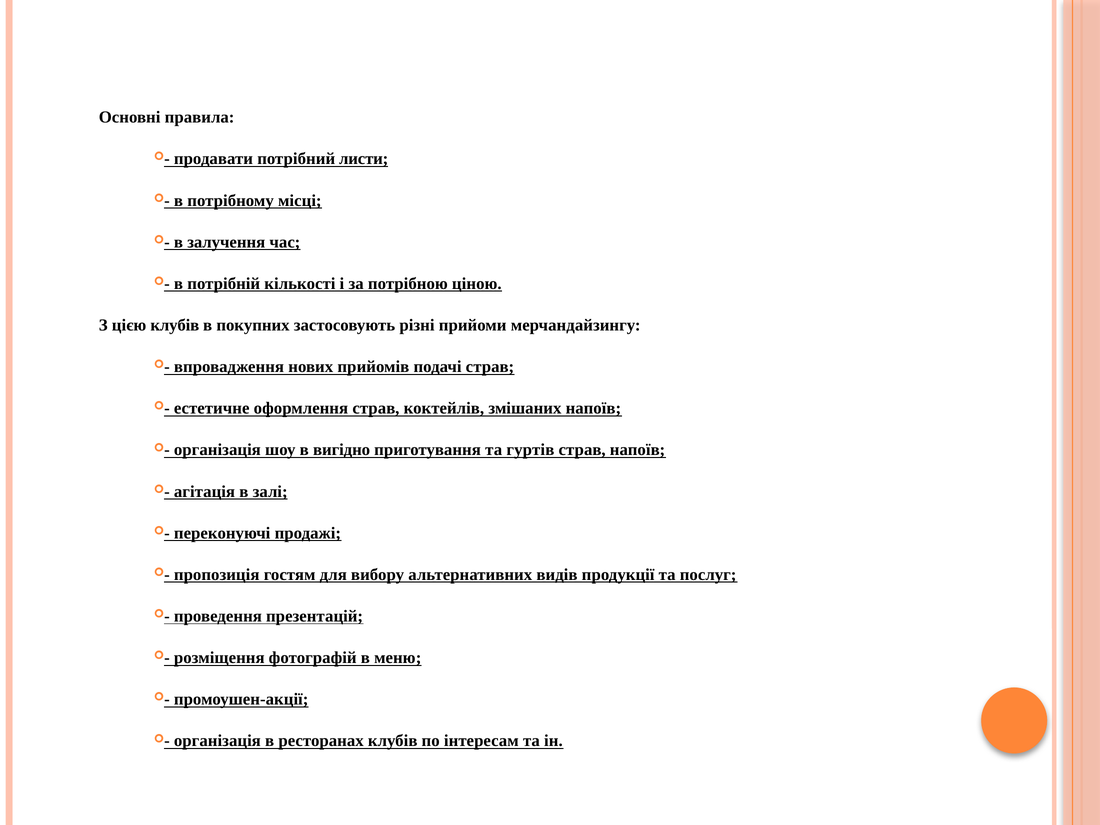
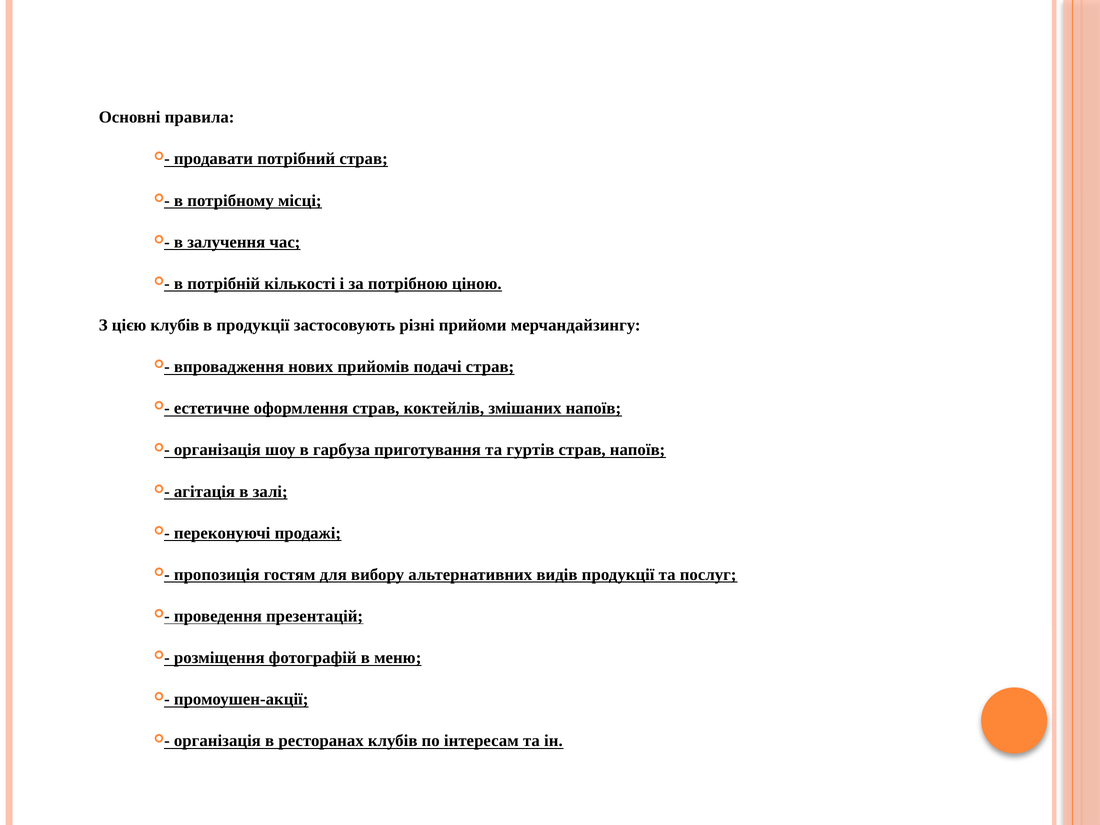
потрібний листи: листи -> страв
в покупних: покупних -> продукції
вигідно: вигідно -> гарбуза
